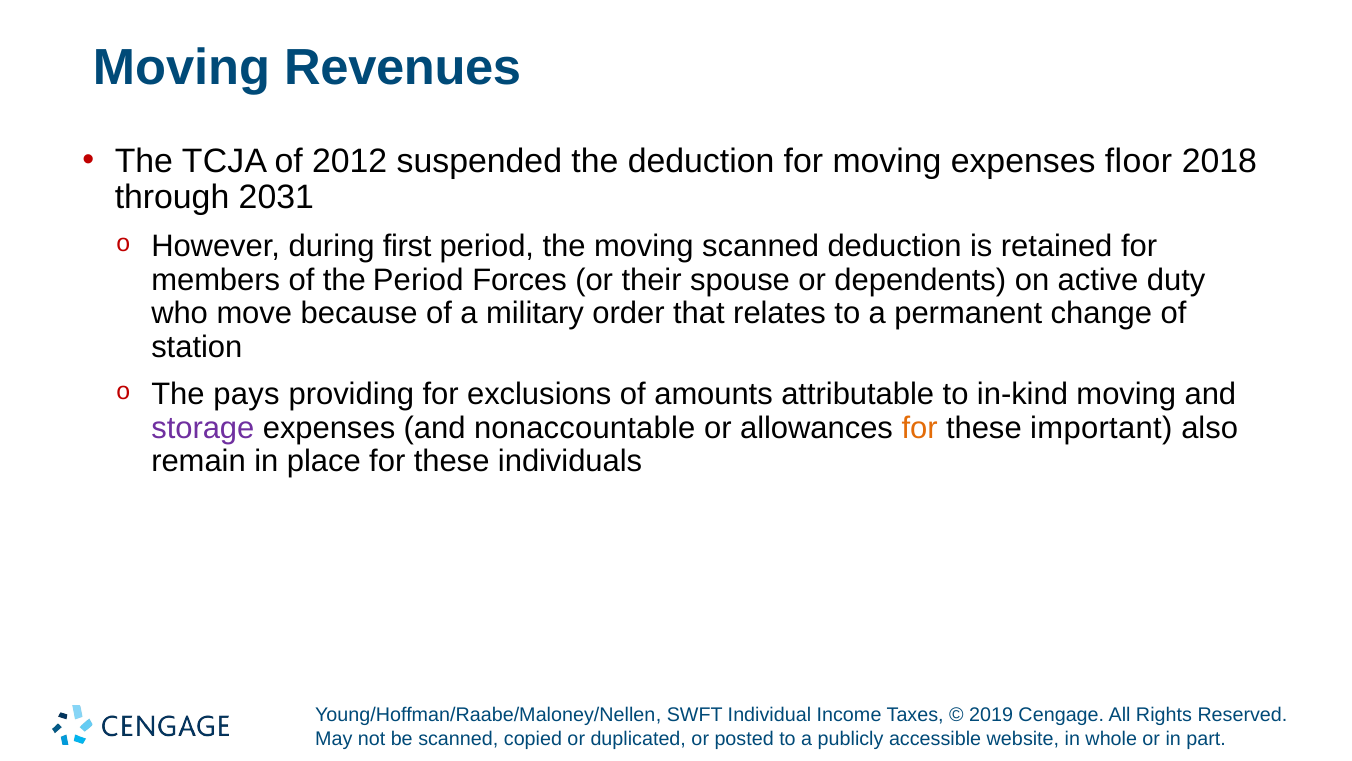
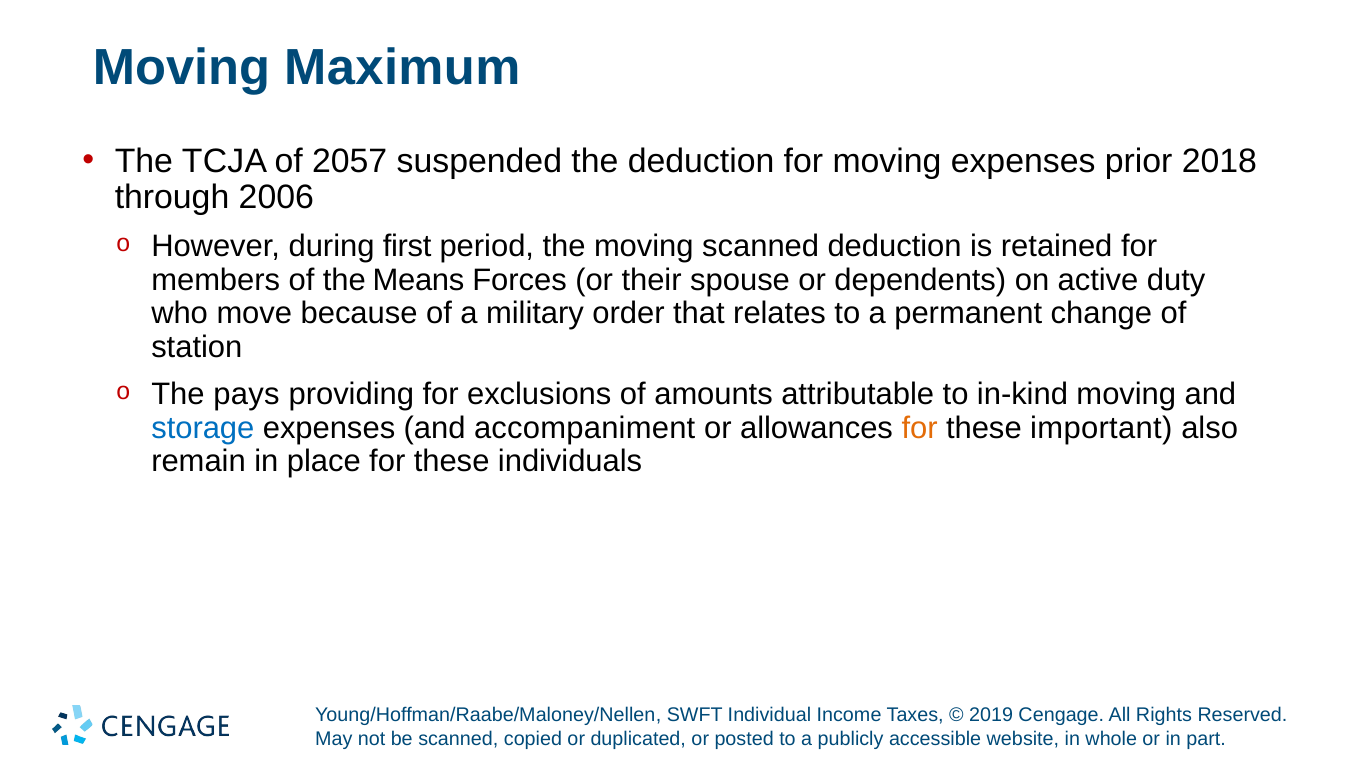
Revenues: Revenues -> Maximum
2012: 2012 -> 2057
floor: floor -> prior
2031: 2031 -> 2006
the Period: Period -> Means
storage colour: purple -> blue
nonaccountable: nonaccountable -> accompaniment
